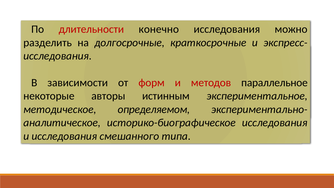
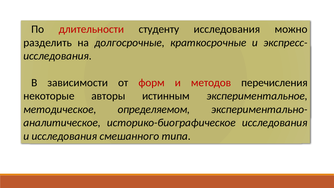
конечно: конечно -> студенту
параллельное: параллельное -> перечисления
